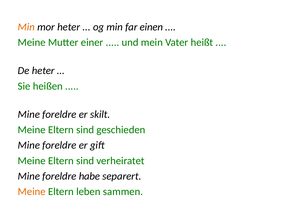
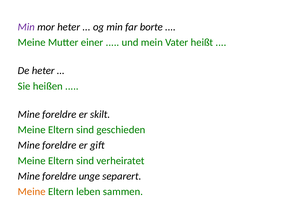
Min at (26, 27) colour: orange -> purple
einen: einen -> borte
habe: habe -> unge
